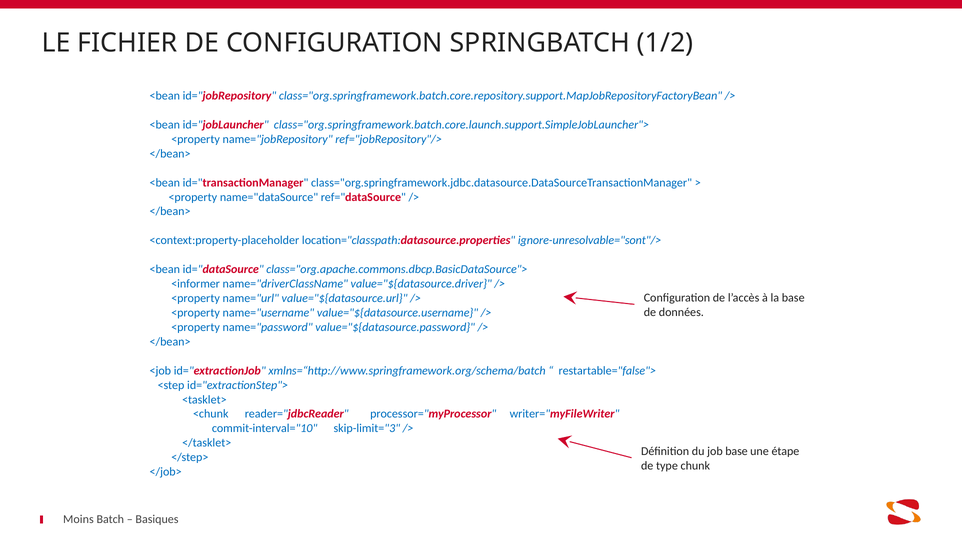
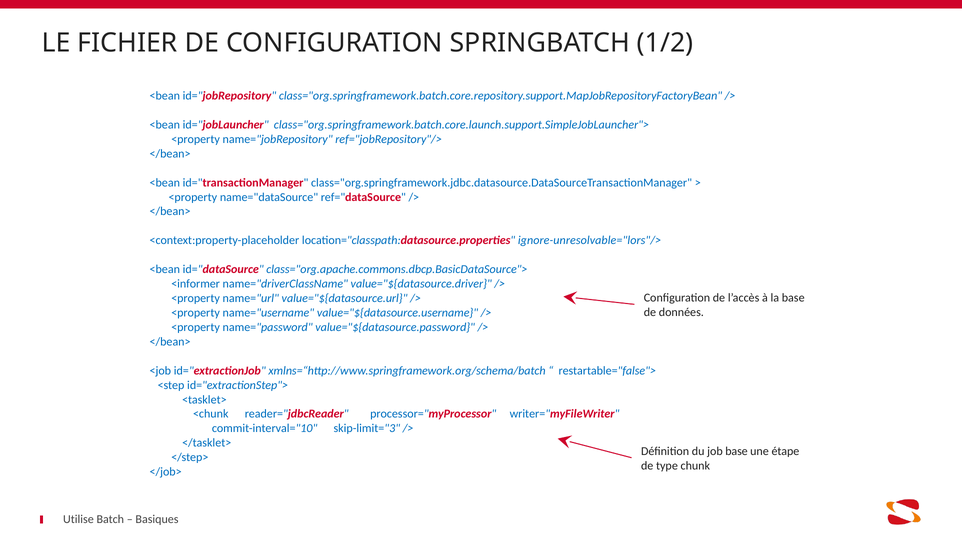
ignore-unresolvable="sont"/>: ignore-unresolvable="sont"/> -> ignore-unresolvable="lors"/>
Moins: Moins -> Utilise
